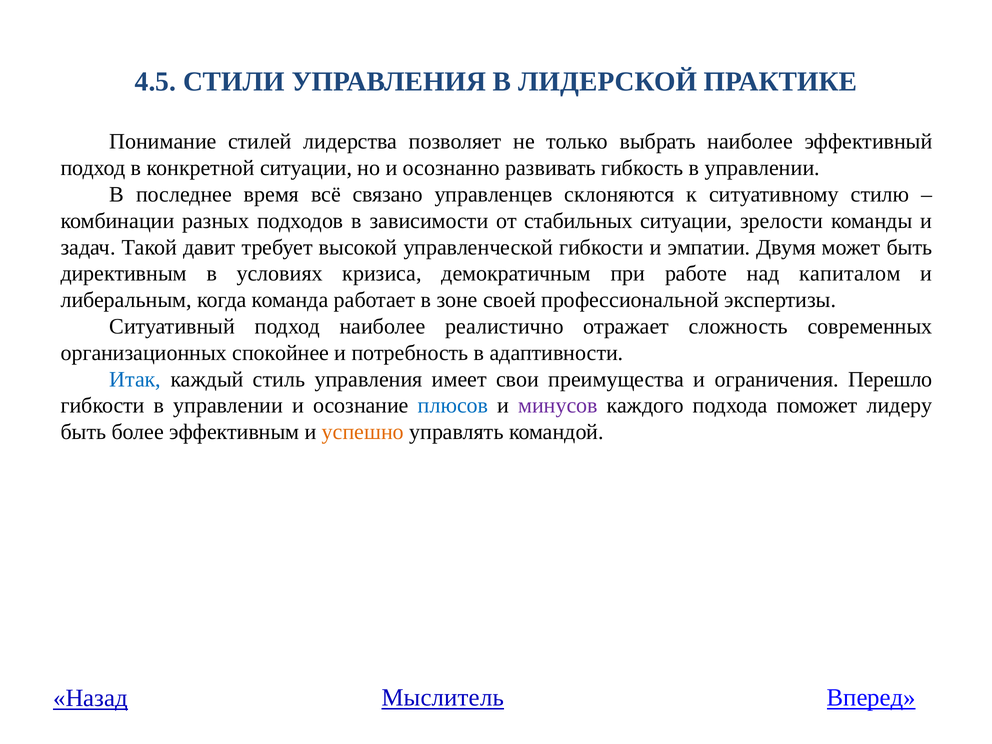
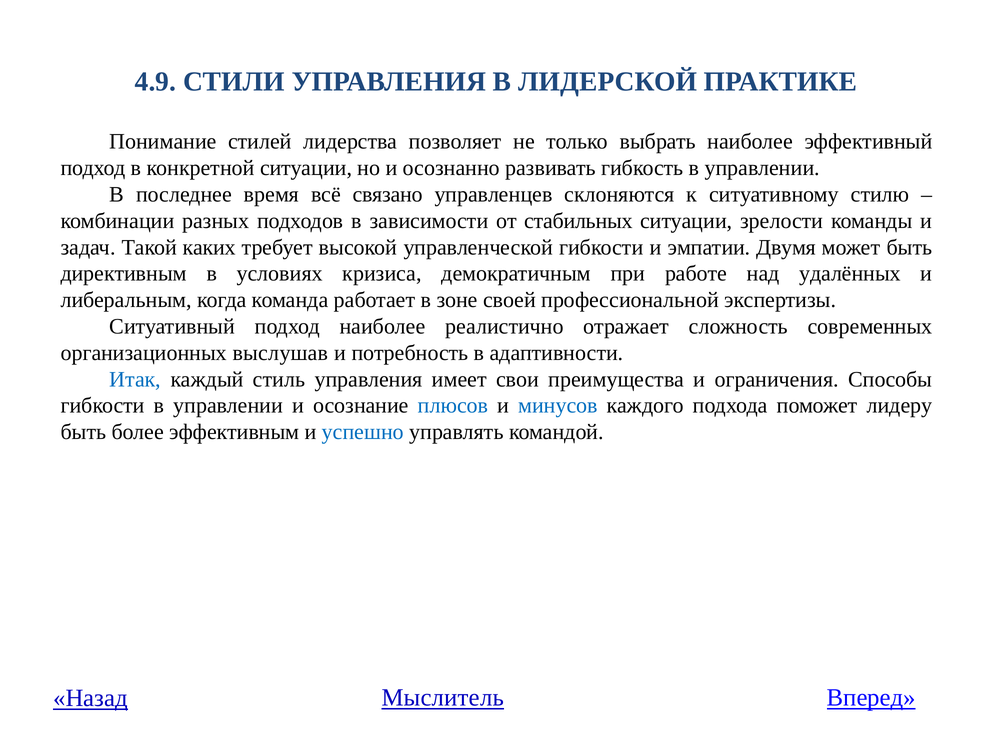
4.5: 4.5 -> 4.9
давит: давит -> каких
капиталом: капиталом -> удалённых
спокойнее: спокойнее -> выслушав
Перешло: Перешло -> Способы
минусов colour: purple -> blue
успешно colour: orange -> blue
